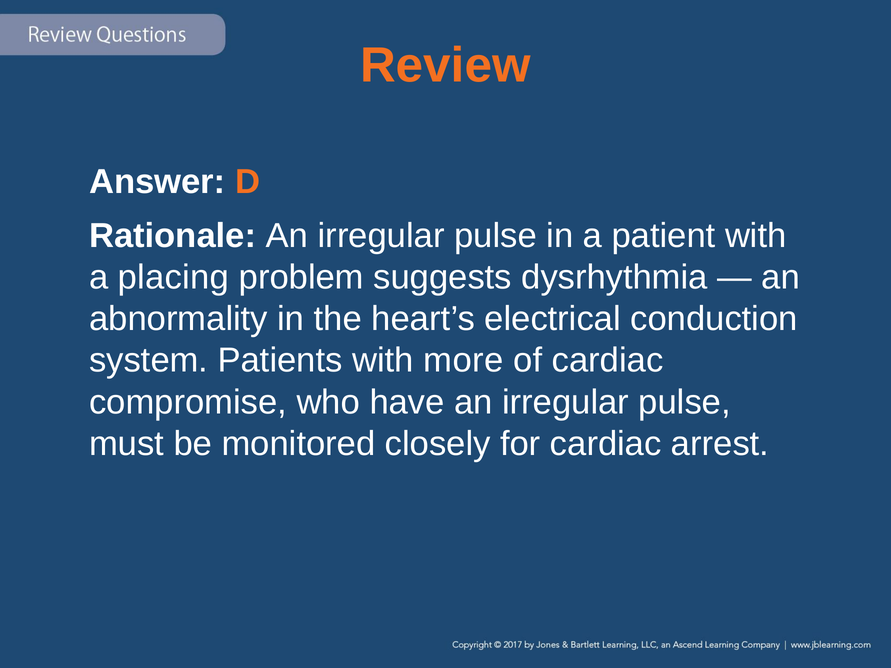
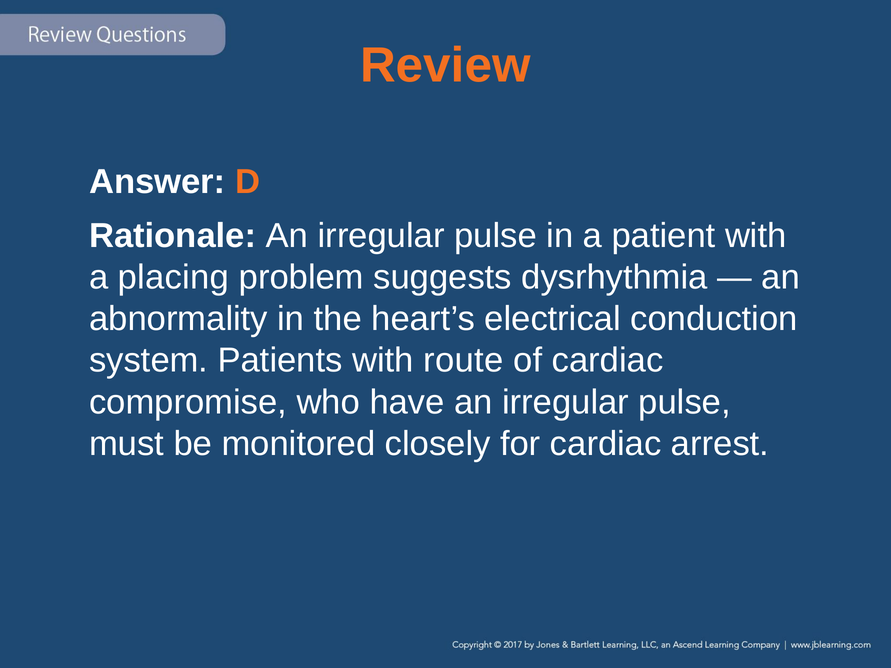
more: more -> route
